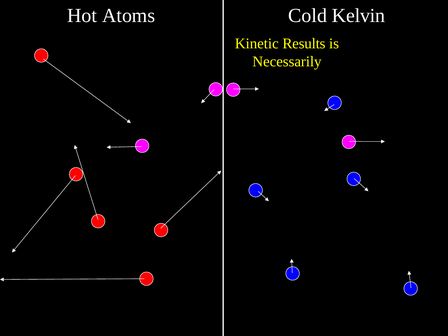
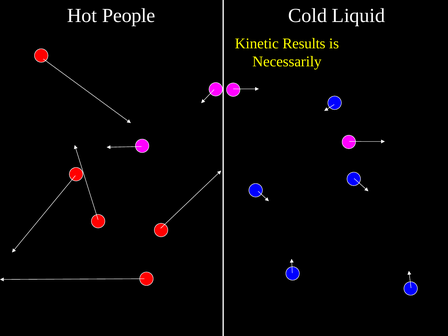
Atoms: Atoms -> People
Kelvin: Kelvin -> Liquid
